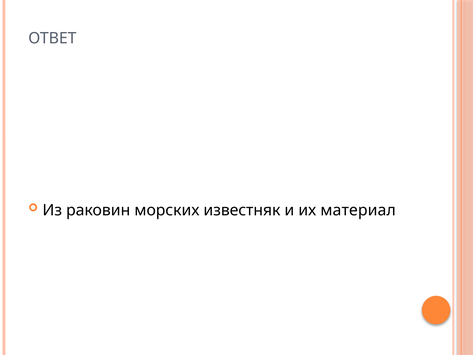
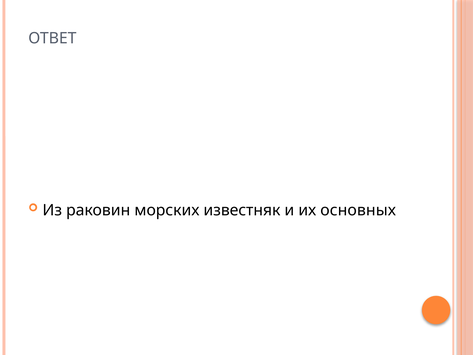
материал: материал -> основных
